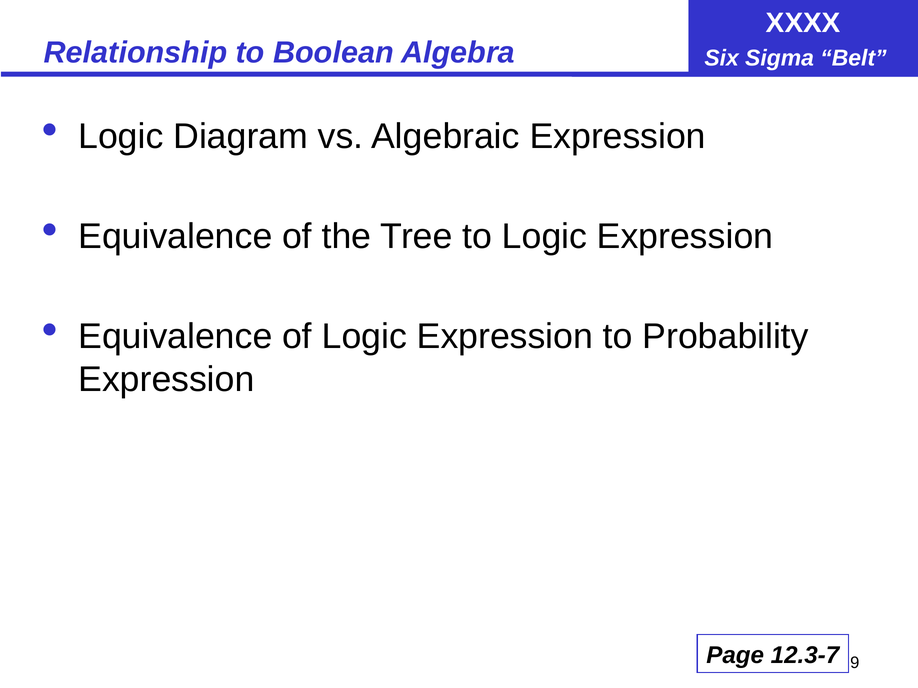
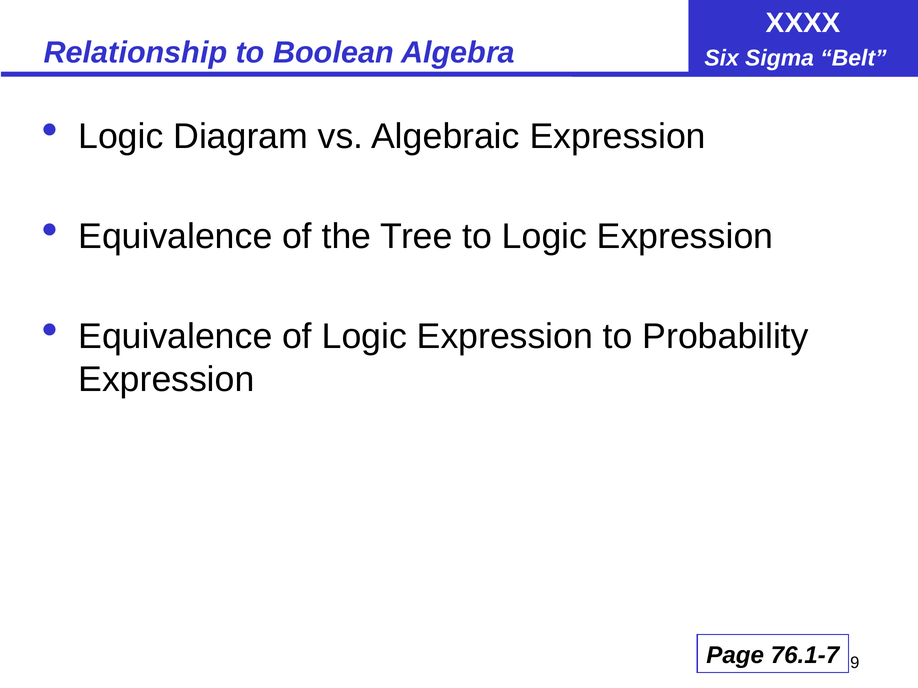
12.3-7: 12.3-7 -> 76.1-7
